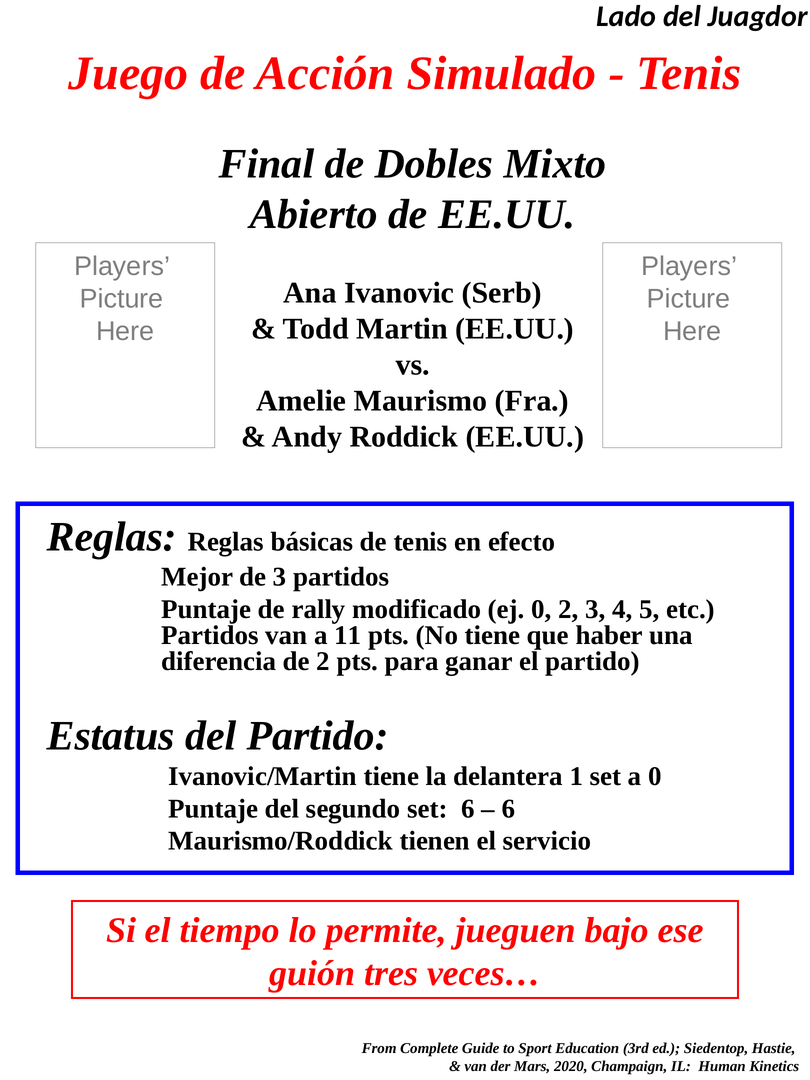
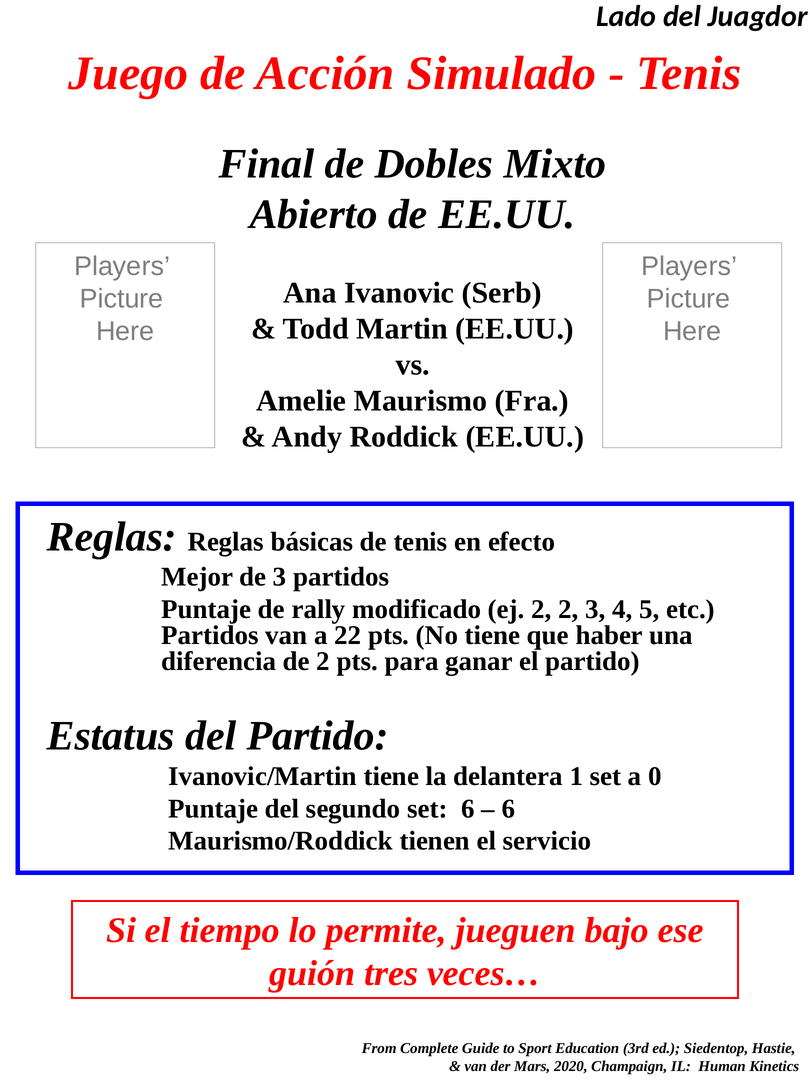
ej 0: 0 -> 2
11: 11 -> 22
